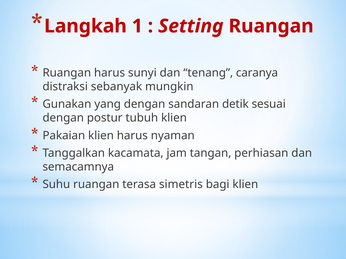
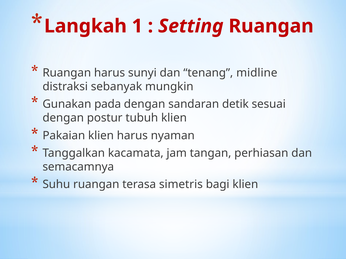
caranya: caranya -> midline
yang: yang -> pada
